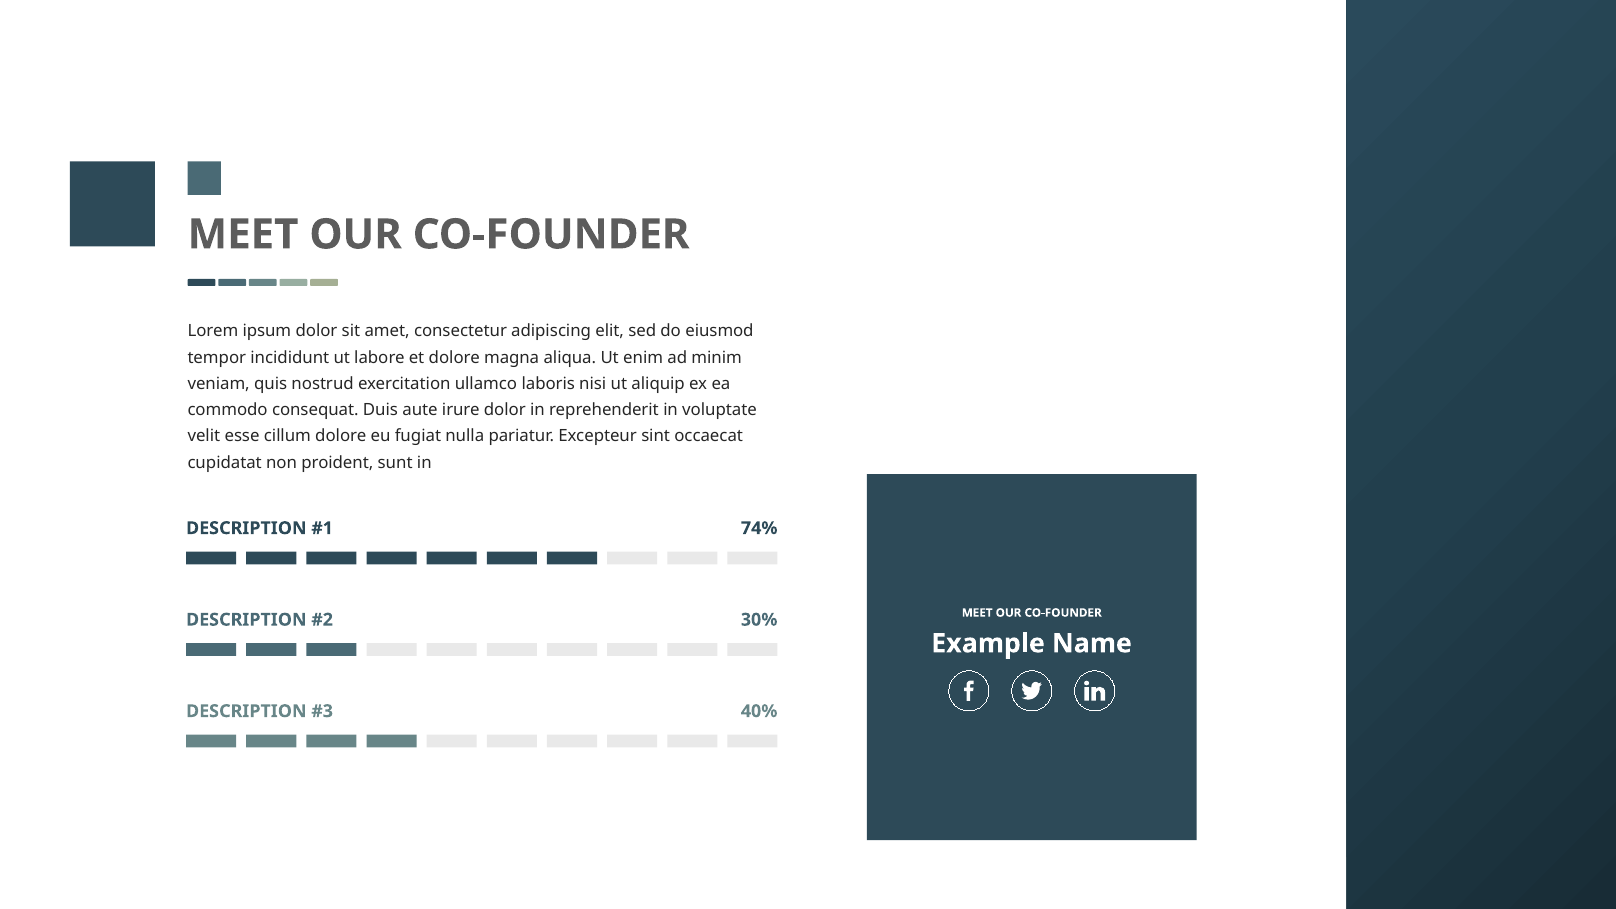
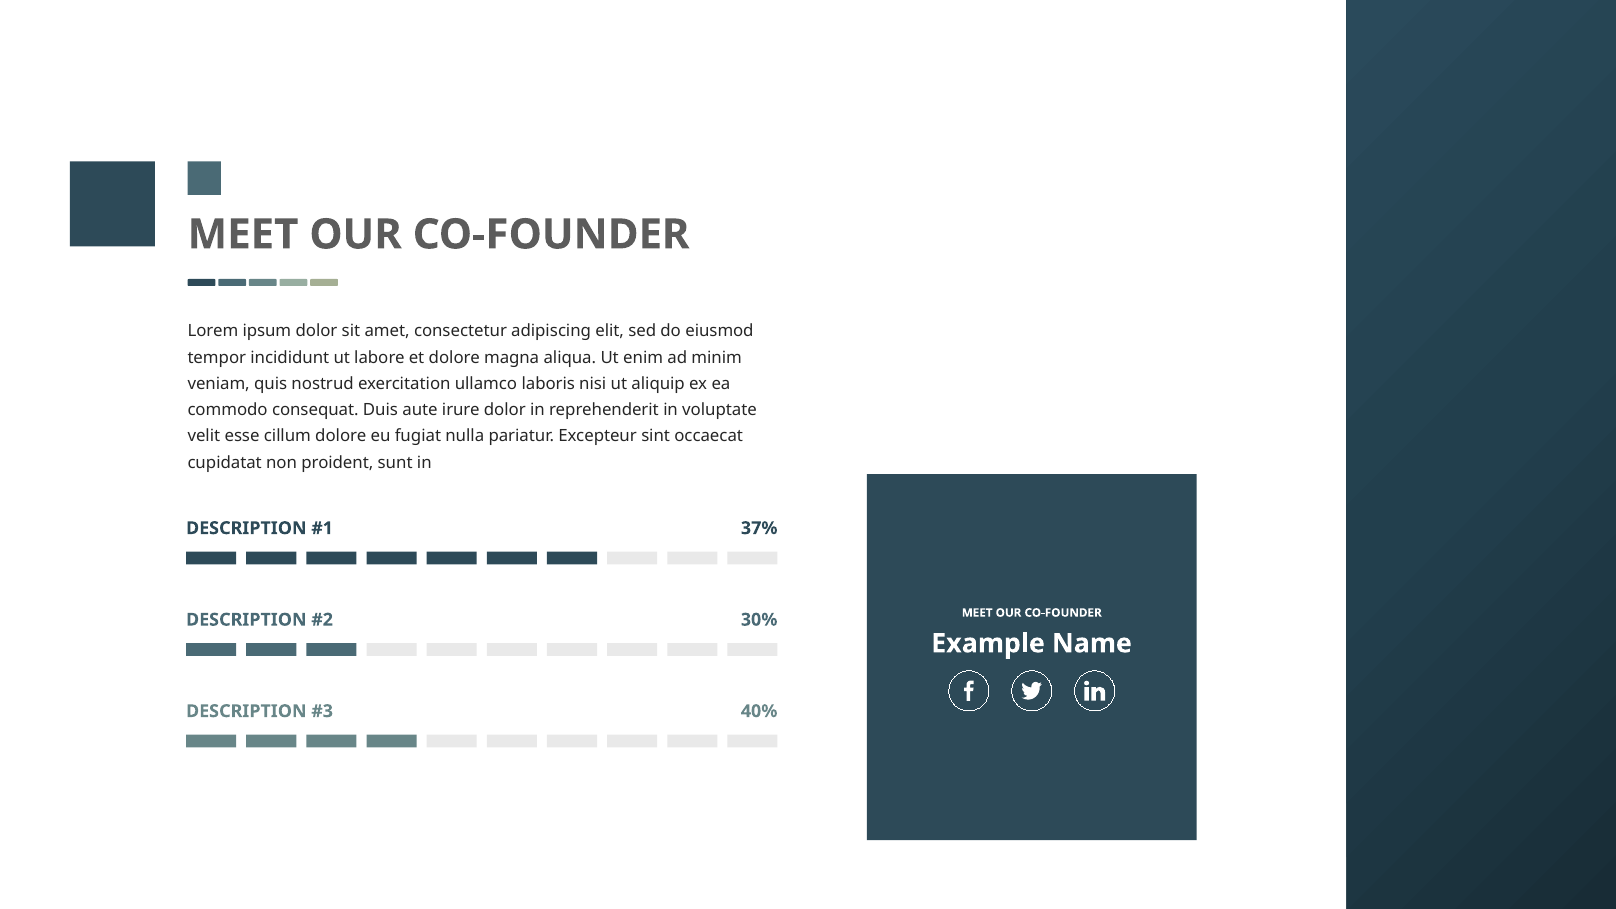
74%: 74% -> 37%
